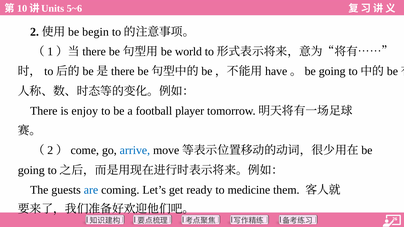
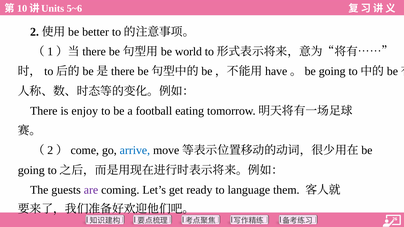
begin: begin -> better
player: player -> eating
are colour: blue -> purple
medicine: medicine -> language
